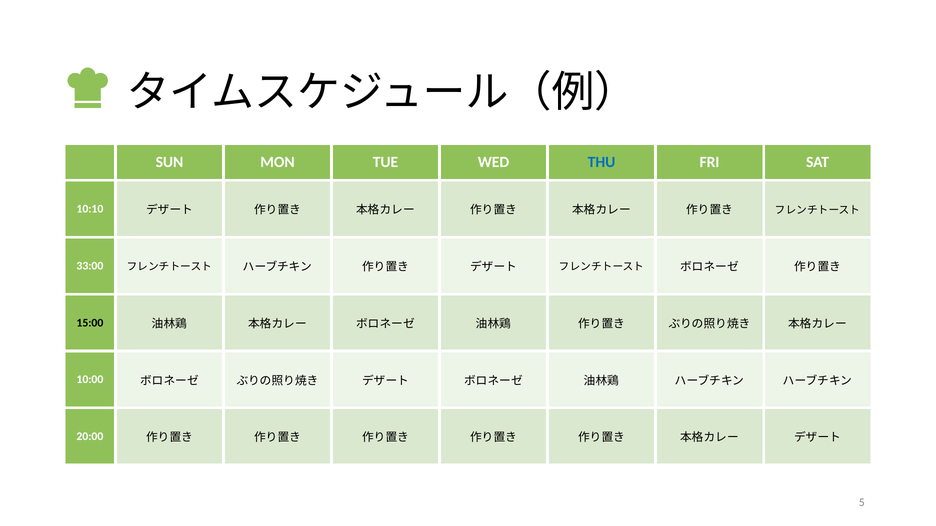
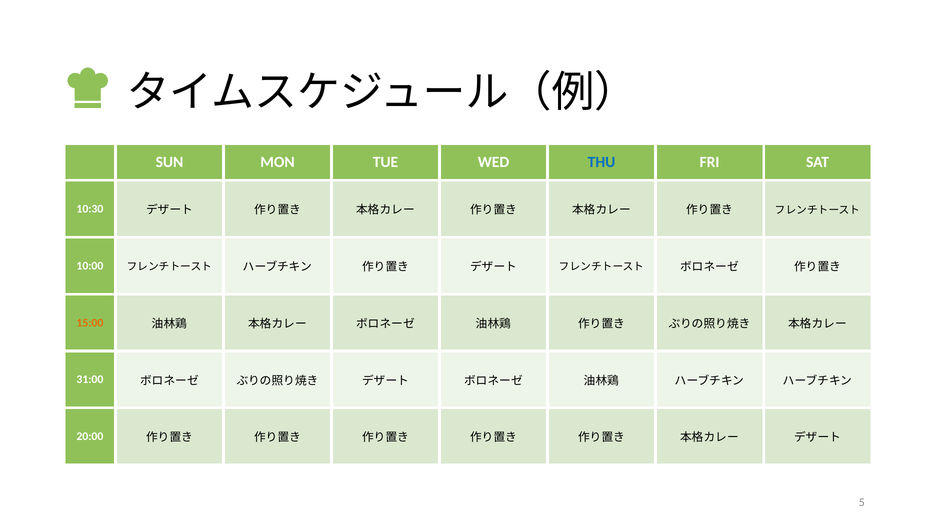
10:10: 10:10 -> 10:30
33:00: 33:00 -> 10:00
15:00 colour: black -> orange
10:00: 10:00 -> 31:00
